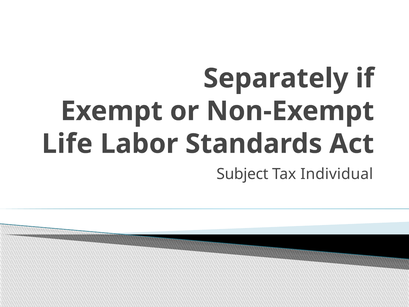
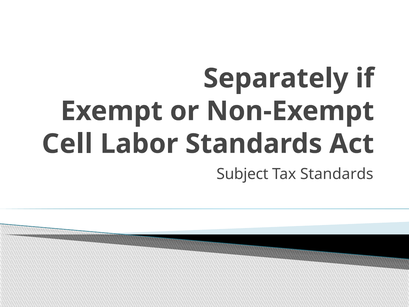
Life: Life -> Cell
Tax Individual: Individual -> Standards
